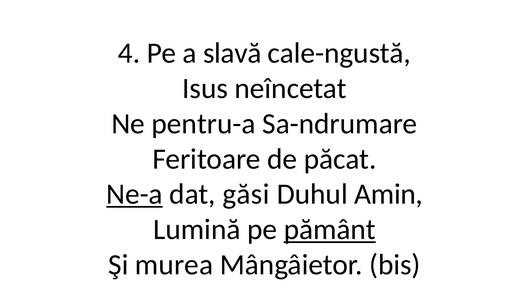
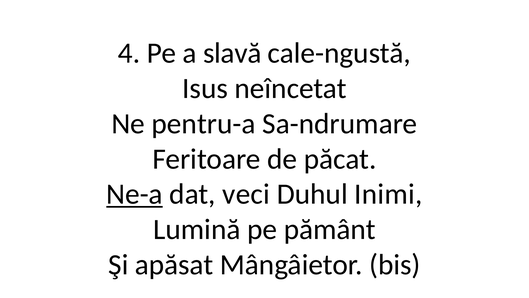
găsi: găsi -> veci
Amin: Amin -> Inimi
pământ underline: present -> none
murea: murea -> apăsat
